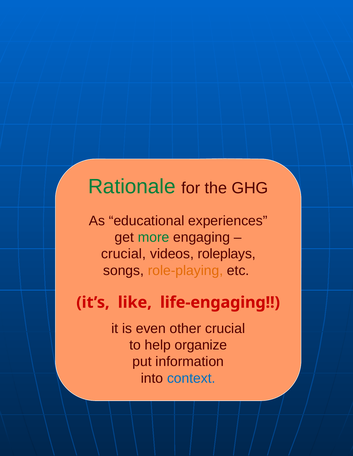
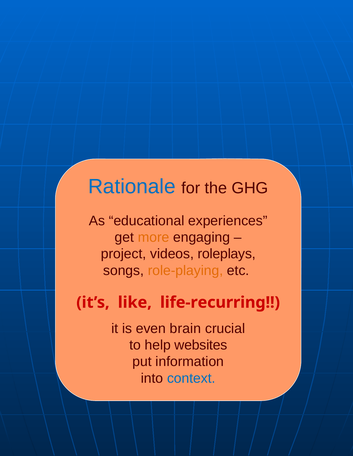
Rationale colour: green -> blue
more colour: green -> orange
crucial at (123, 254): crucial -> project
life-engaging: life-engaging -> life-recurring
other: other -> brain
organize: organize -> websites
